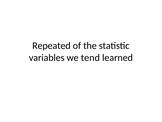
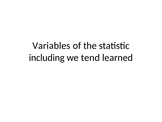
Repeated: Repeated -> Variables
variables: variables -> including
